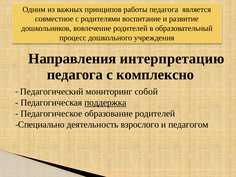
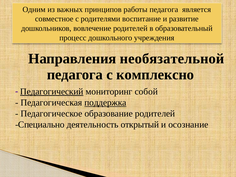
интерпретацию: интерпретацию -> необязательной
Педагогический underline: none -> present
взрослого: взрослого -> открытый
педагогом: педагогом -> осознание
